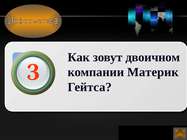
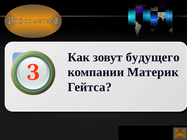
двоичном: двоичном -> будущего
